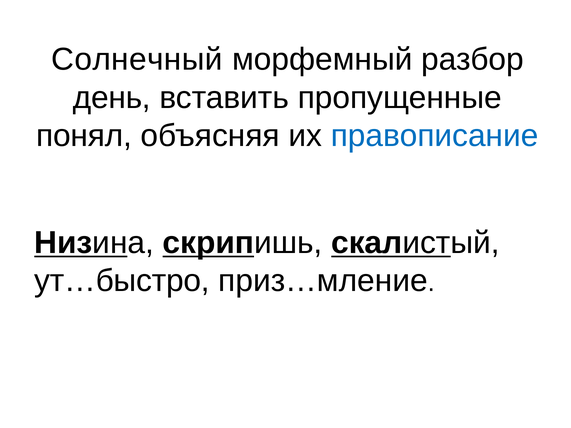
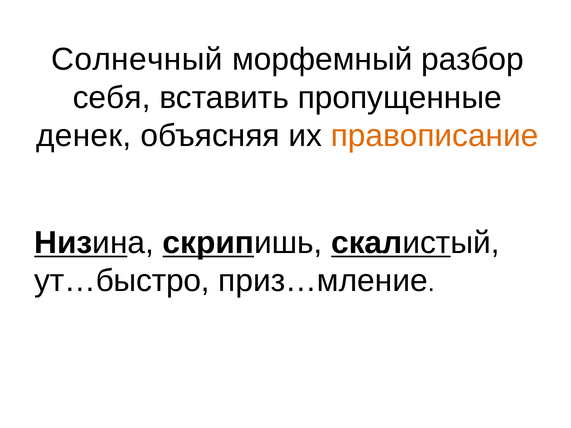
день: день -> себя
понял: понял -> денек
правописание colour: blue -> orange
